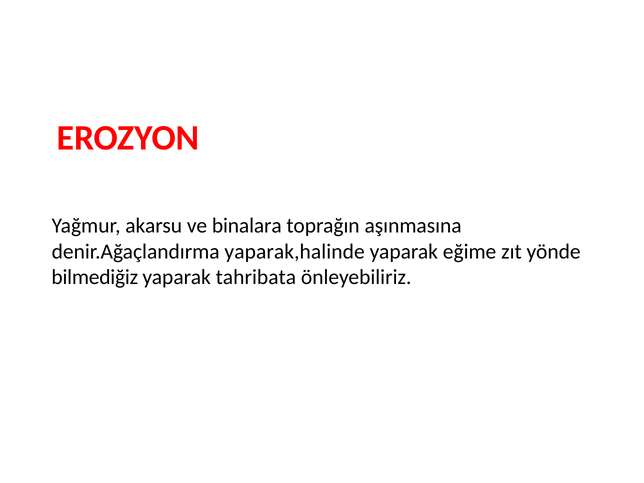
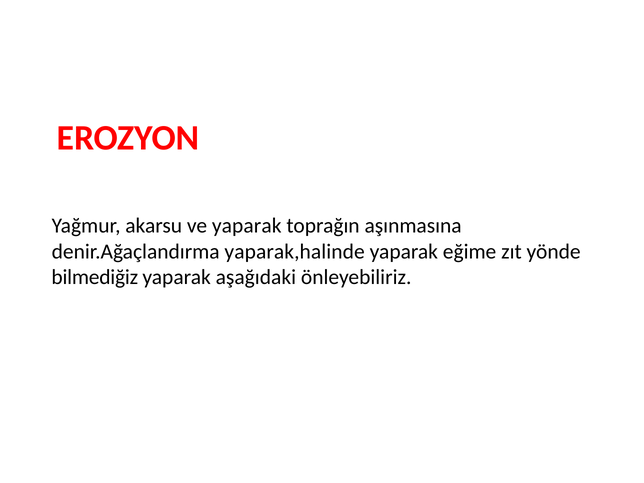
ve binalara: binalara -> yaparak
tahribata: tahribata -> aşağıdaki
